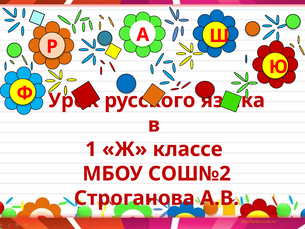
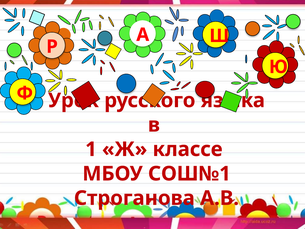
СОШ№2: СОШ№2 -> СОШ№1
